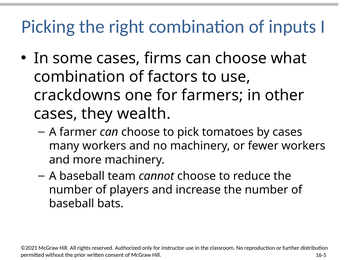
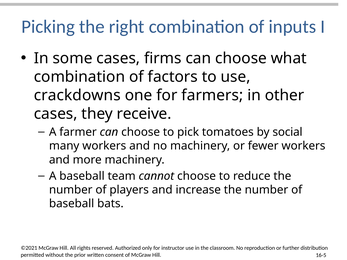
wealth: wealth -> receive
by cases: cases -> social
